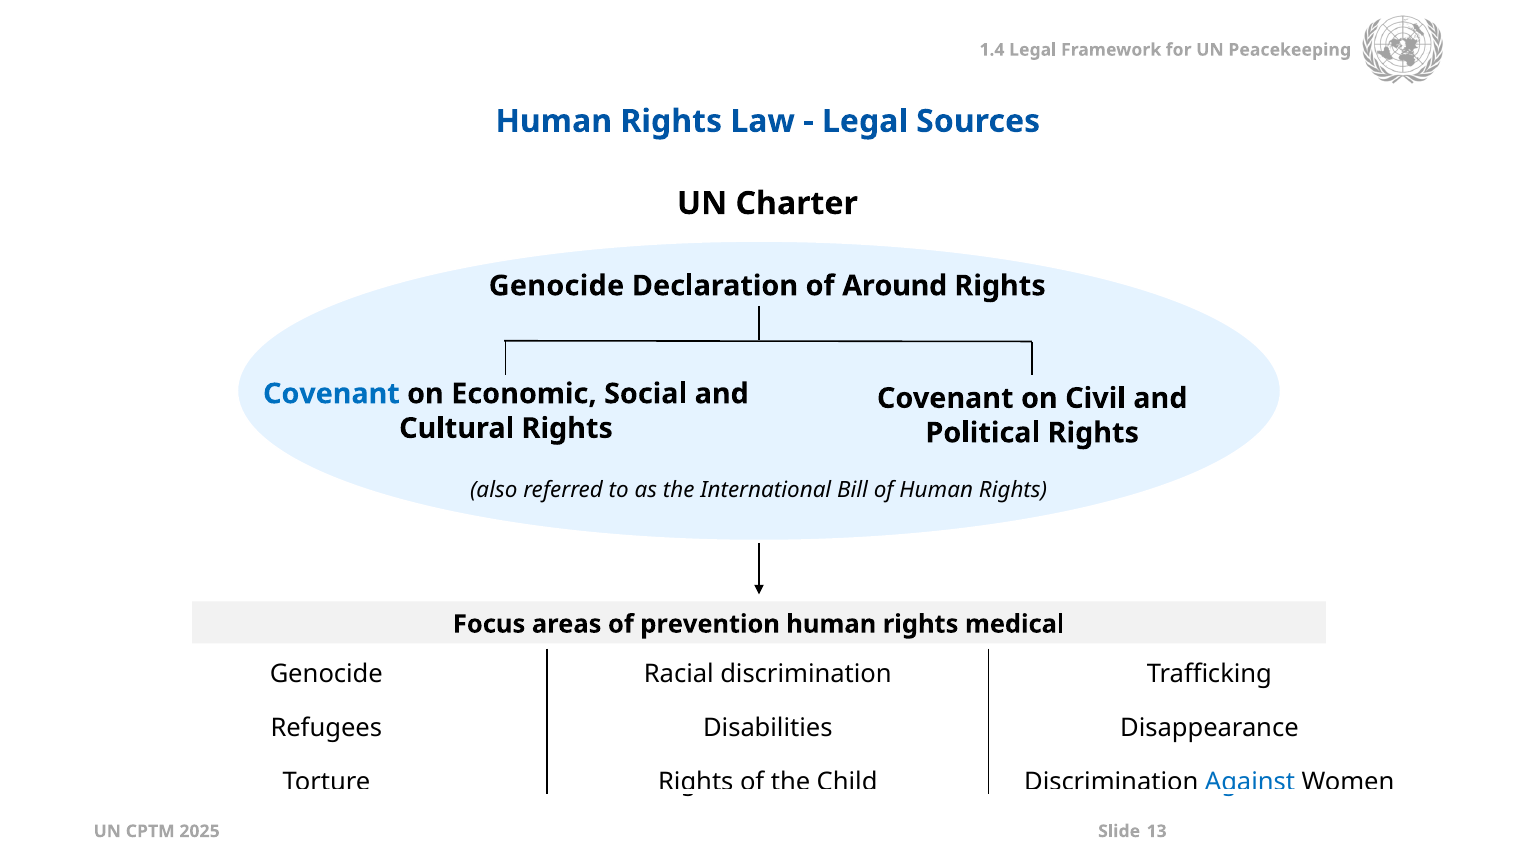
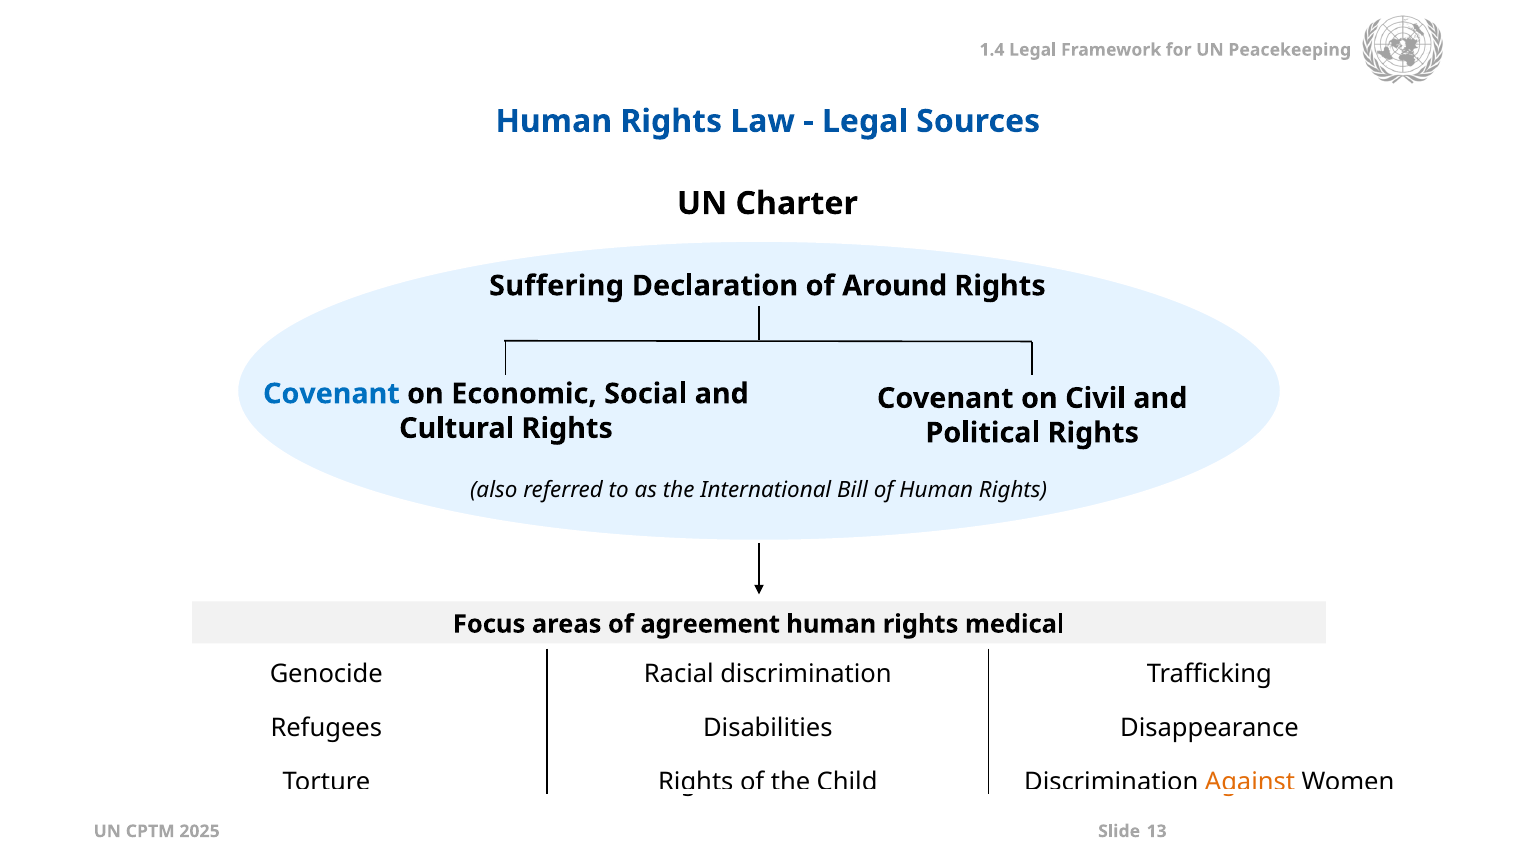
Genocide at (556, 286): Genocide -> Suffering
prevention: prevention -> agreement
Against colour: blue -> orange
